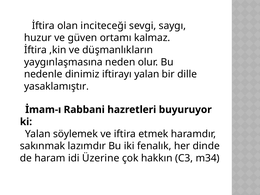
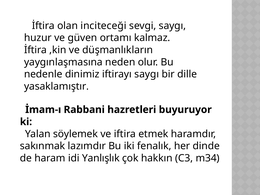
iftirayı yalan: yalan -> saygı
Üzerine: Üzerine -> Yanlışlık
